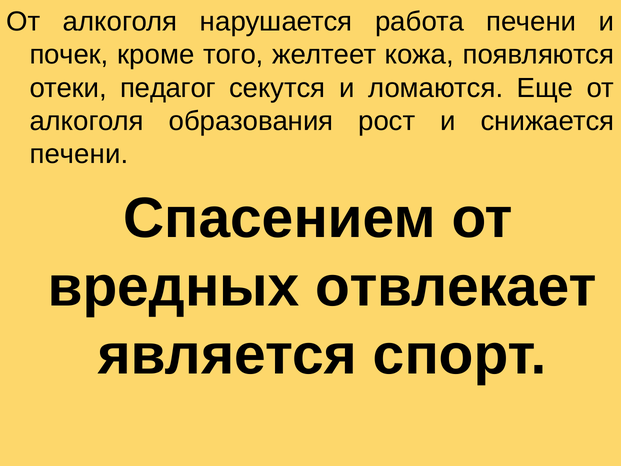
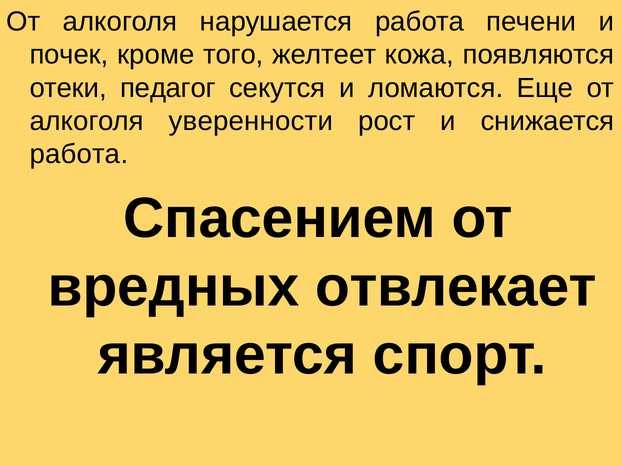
образования: образования -> уверенности
печени at (79, 154): печени -> работа
